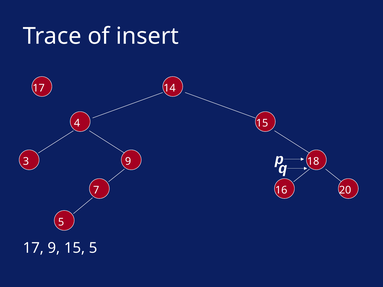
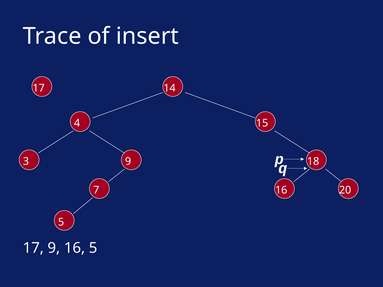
9 15: 15 -> 16
